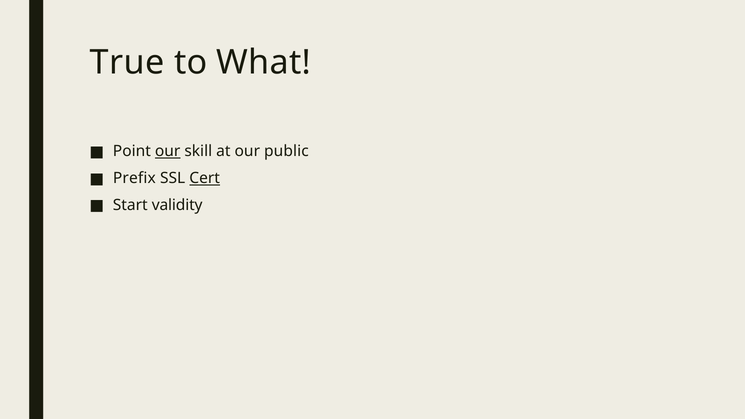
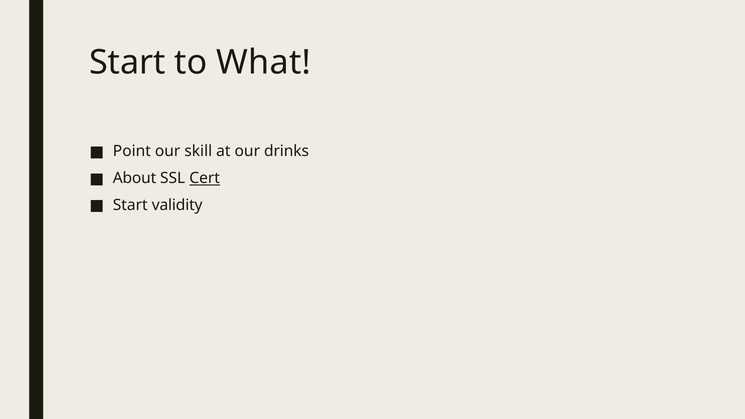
True at (127, 63): True -> Start
our at (168, 151) underline: present -> none
public: public -> drinks
Prefix: Prefix -> About
